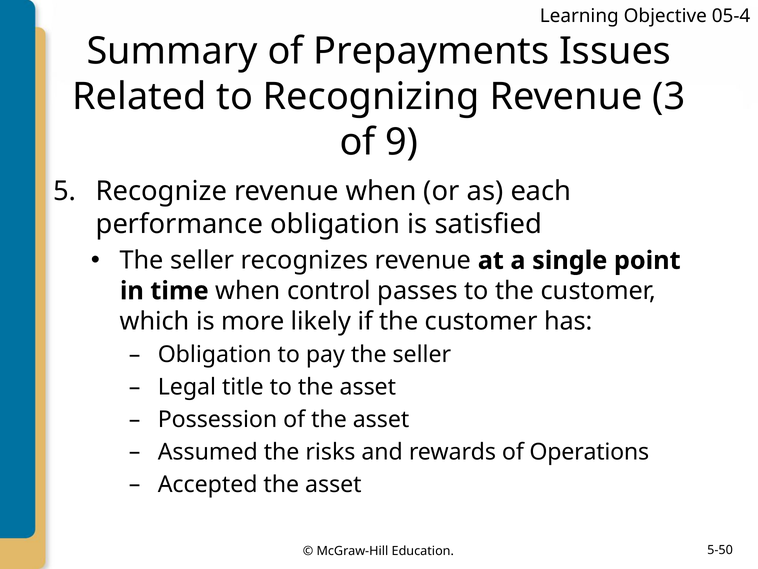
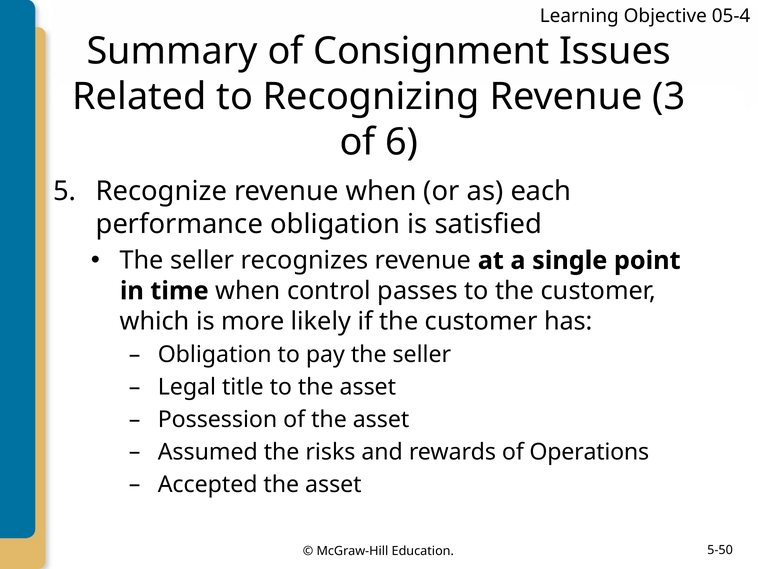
Prepayments: Prepayments -> Consignment
9: 9 -> 6
